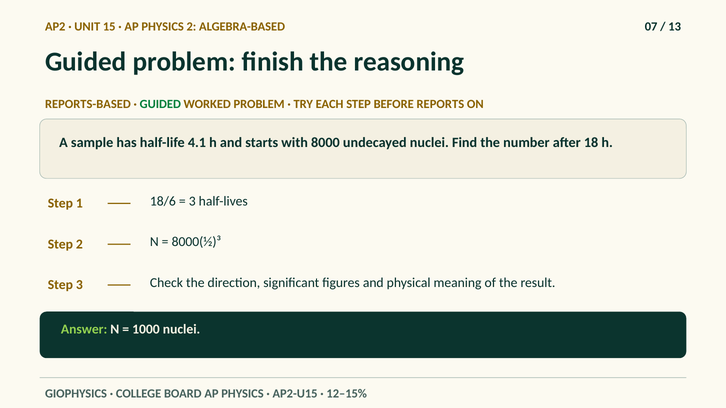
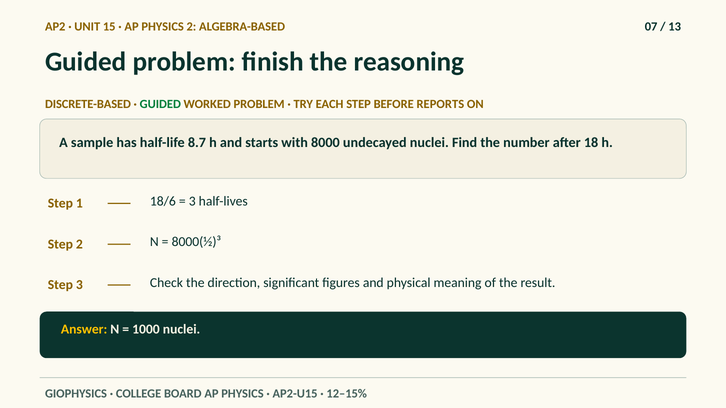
REPORTS-BASED: REPORTS-BASED -> DISCRETE-BASED
4.1: 4.1 -> 8.7
Answer colour: light green -> yellow
